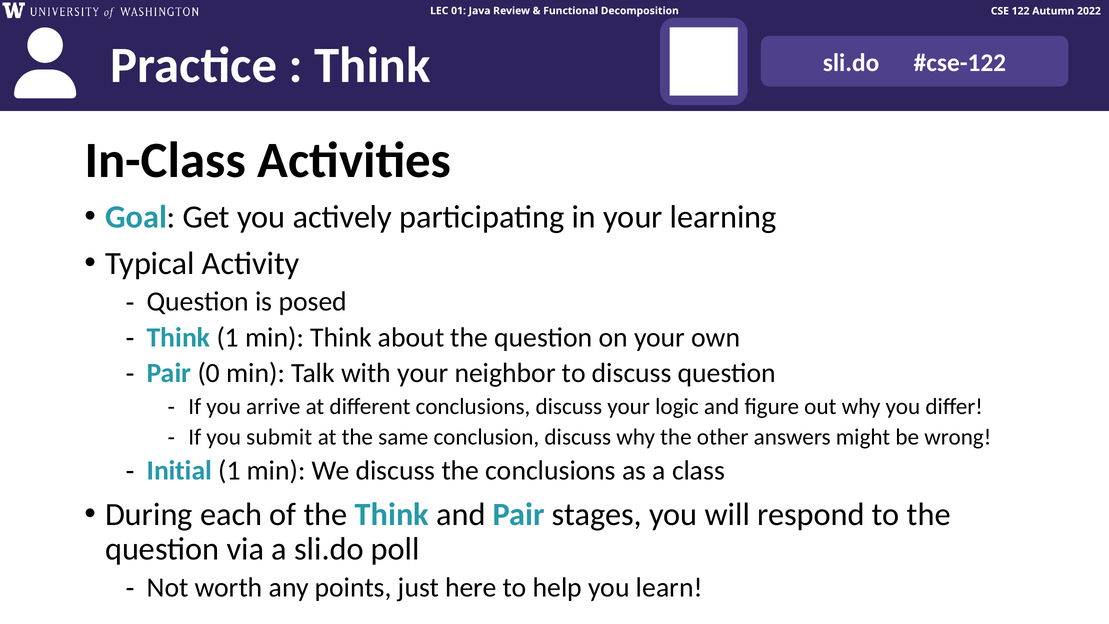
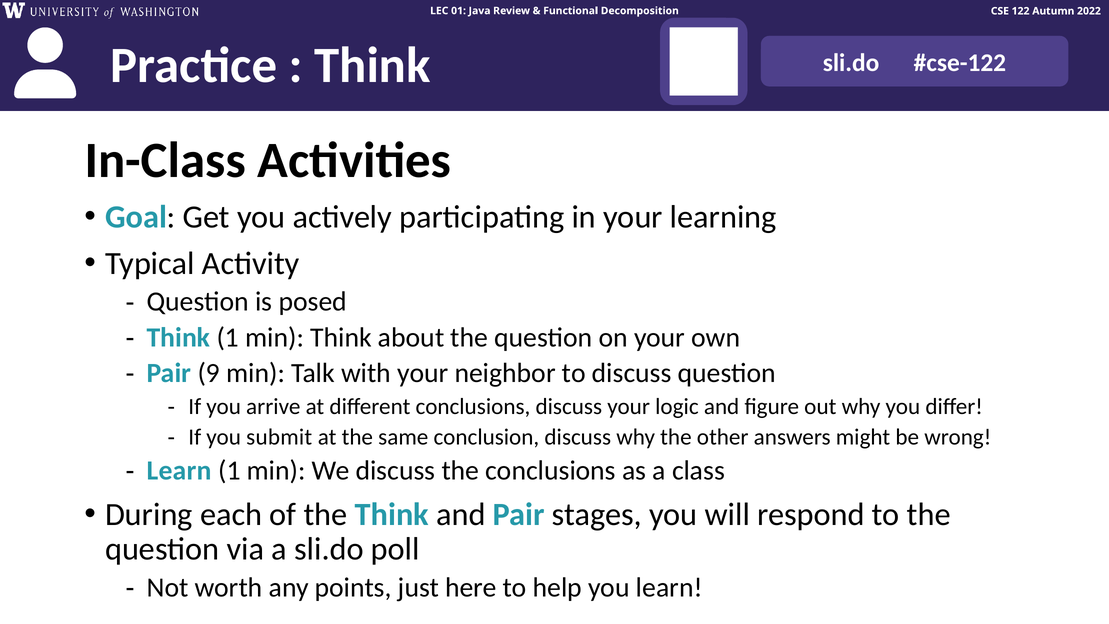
0: 0 -> 9
Initial at (179, 470): Initial -> Learn
